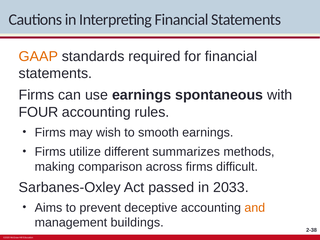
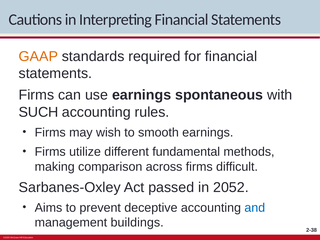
FOUR: FOUR -> SUCH
summarizes: summarizes -> fundamental
2033: 2033 -> 2052
and colour: orange -> blue
